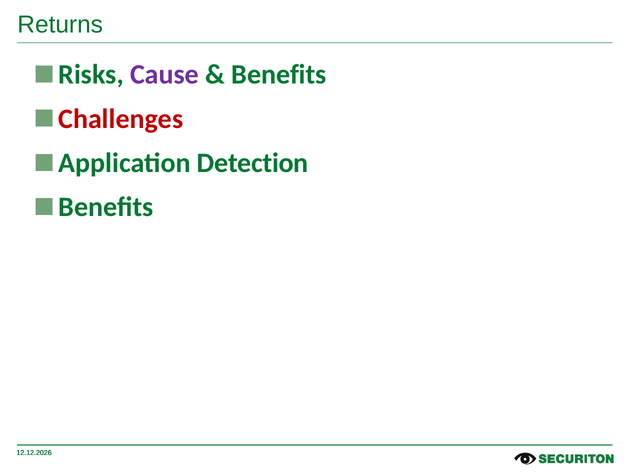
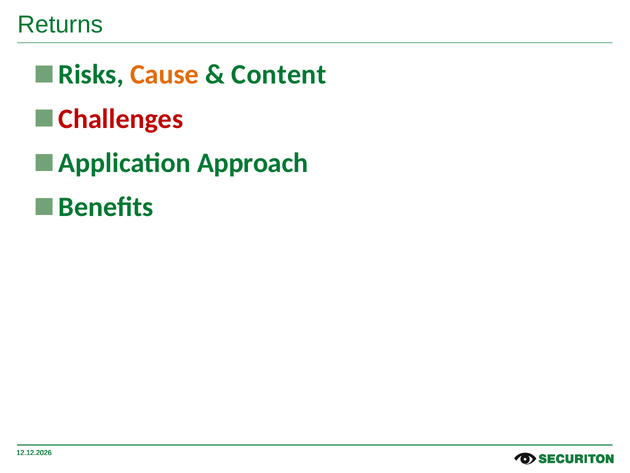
Cause colour: purple -> orange
Benefits at (279, 75): Benefits -> Content
Detection: Detection -> Approach
